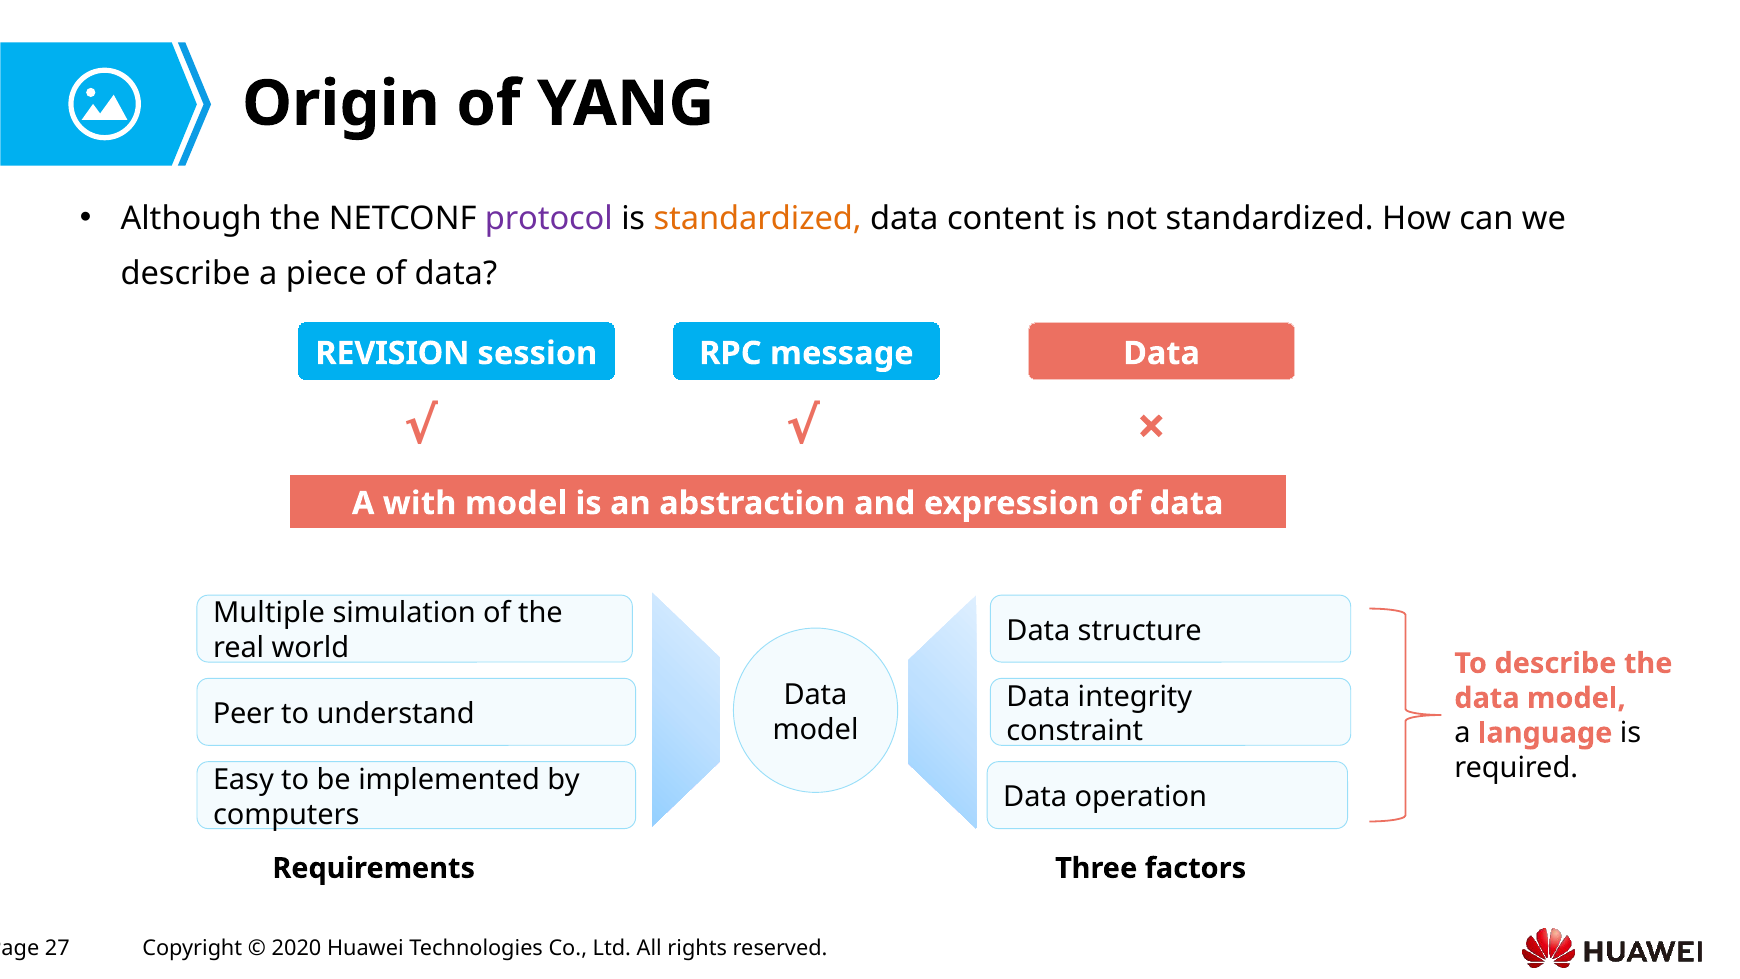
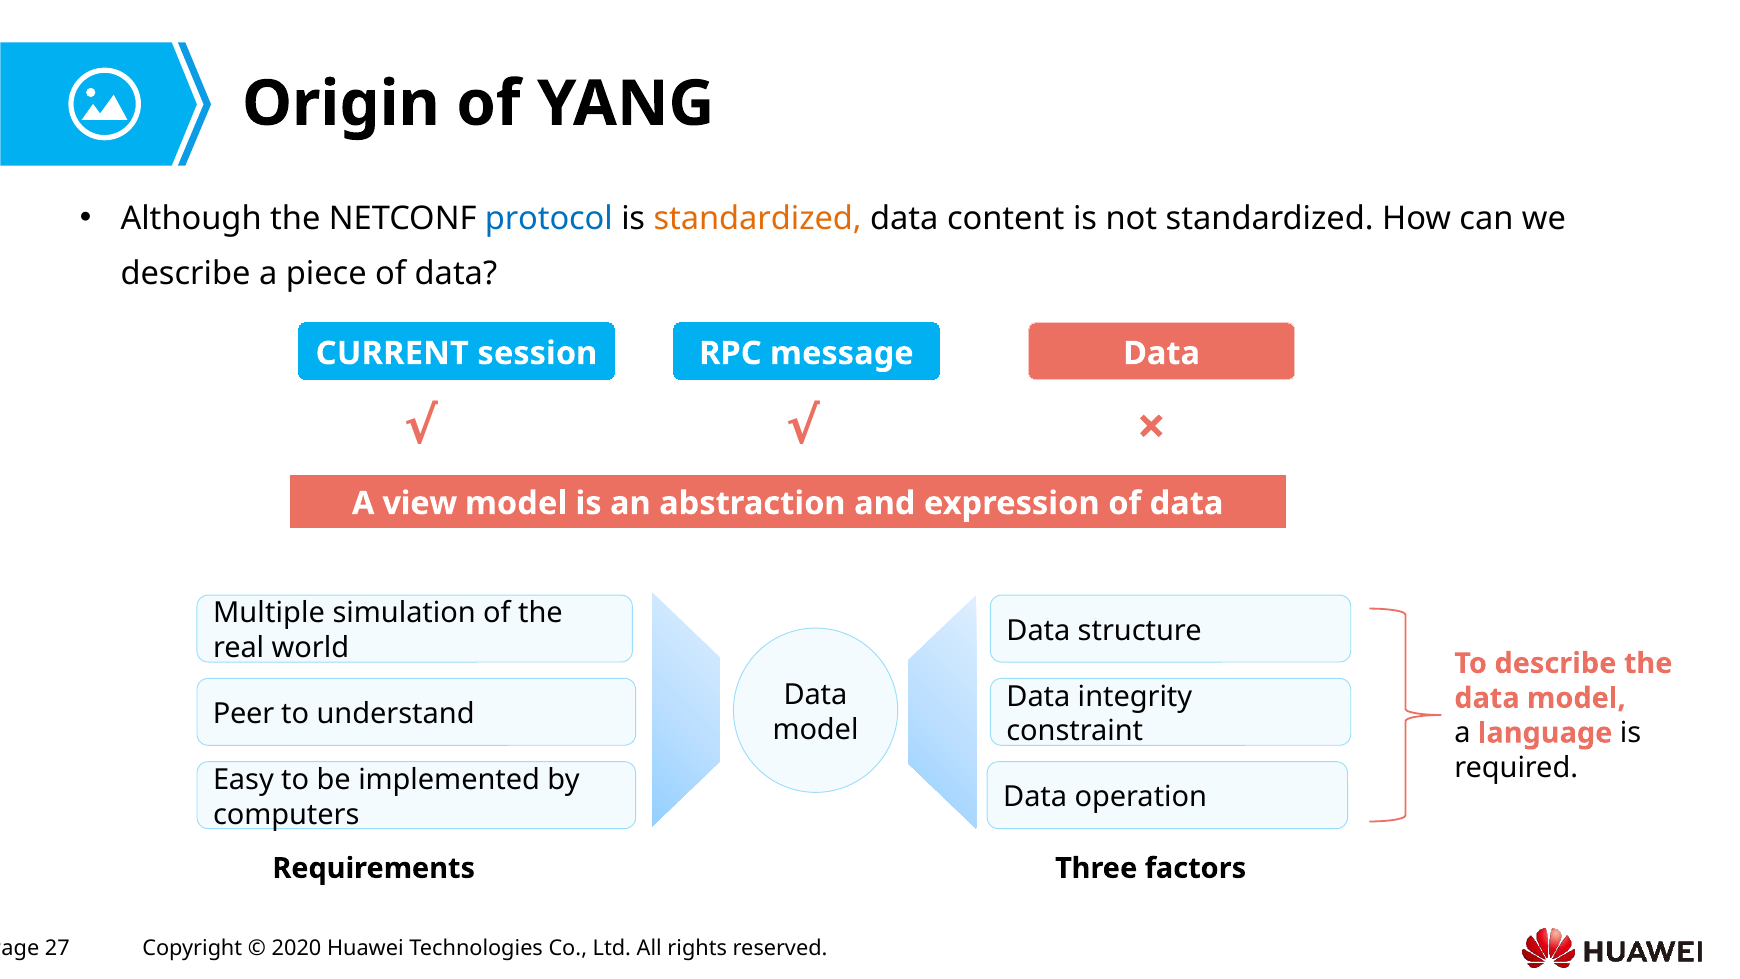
protocol colour: purple -> blue
REVISION: REVISION -> CURRENT
with: with -> view
